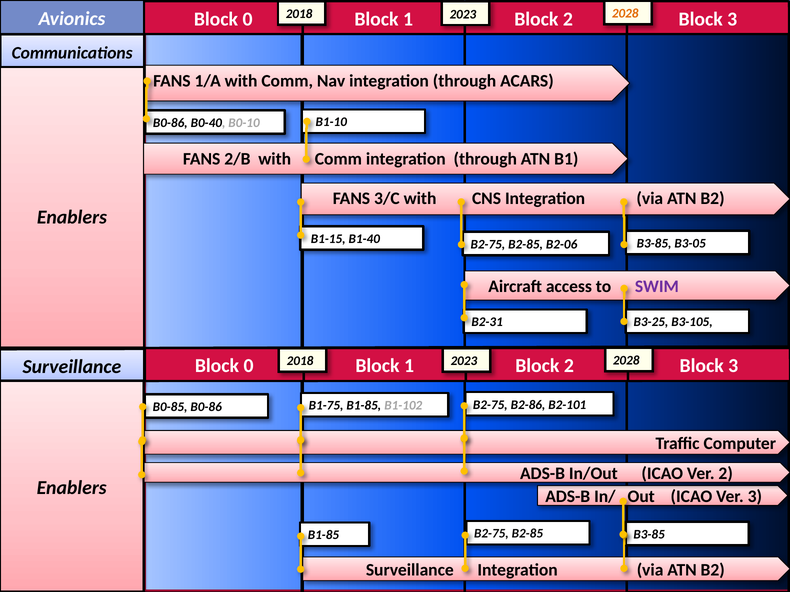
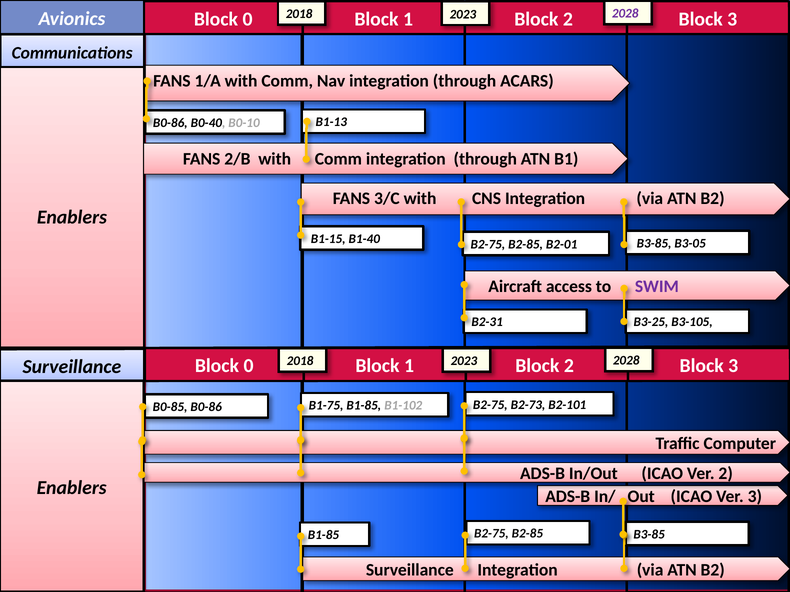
2028 at (625, 13) colour: orange -> purple
B1-10: B1-10 -> B1-13
B2-06: B2-06 -> B2-01
B2-86: B2-86 -> B2-73
